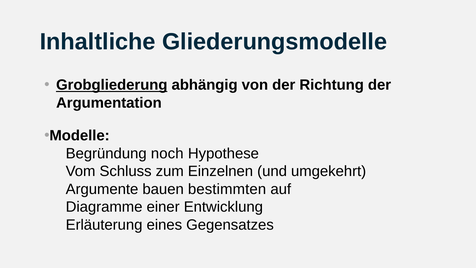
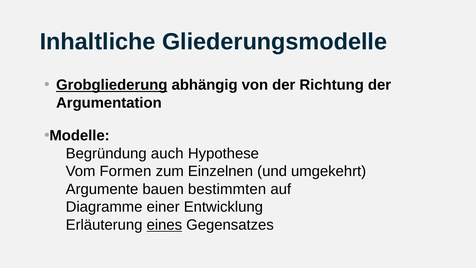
noch: noch -> auch
Schluss: Schluss -> Formen
eines underline: none -> present
